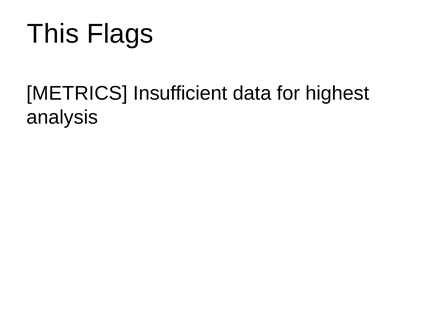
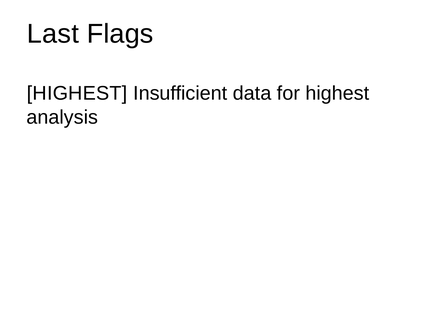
This: This -> Last
METRICS at (77, 93): METRICS -> HIGHEST
